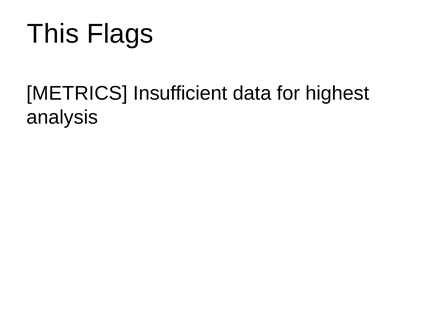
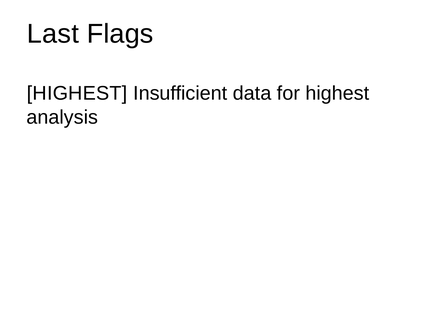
This: This -> Last
METRICS at (77, 93): METRICS -> HIGHEST
